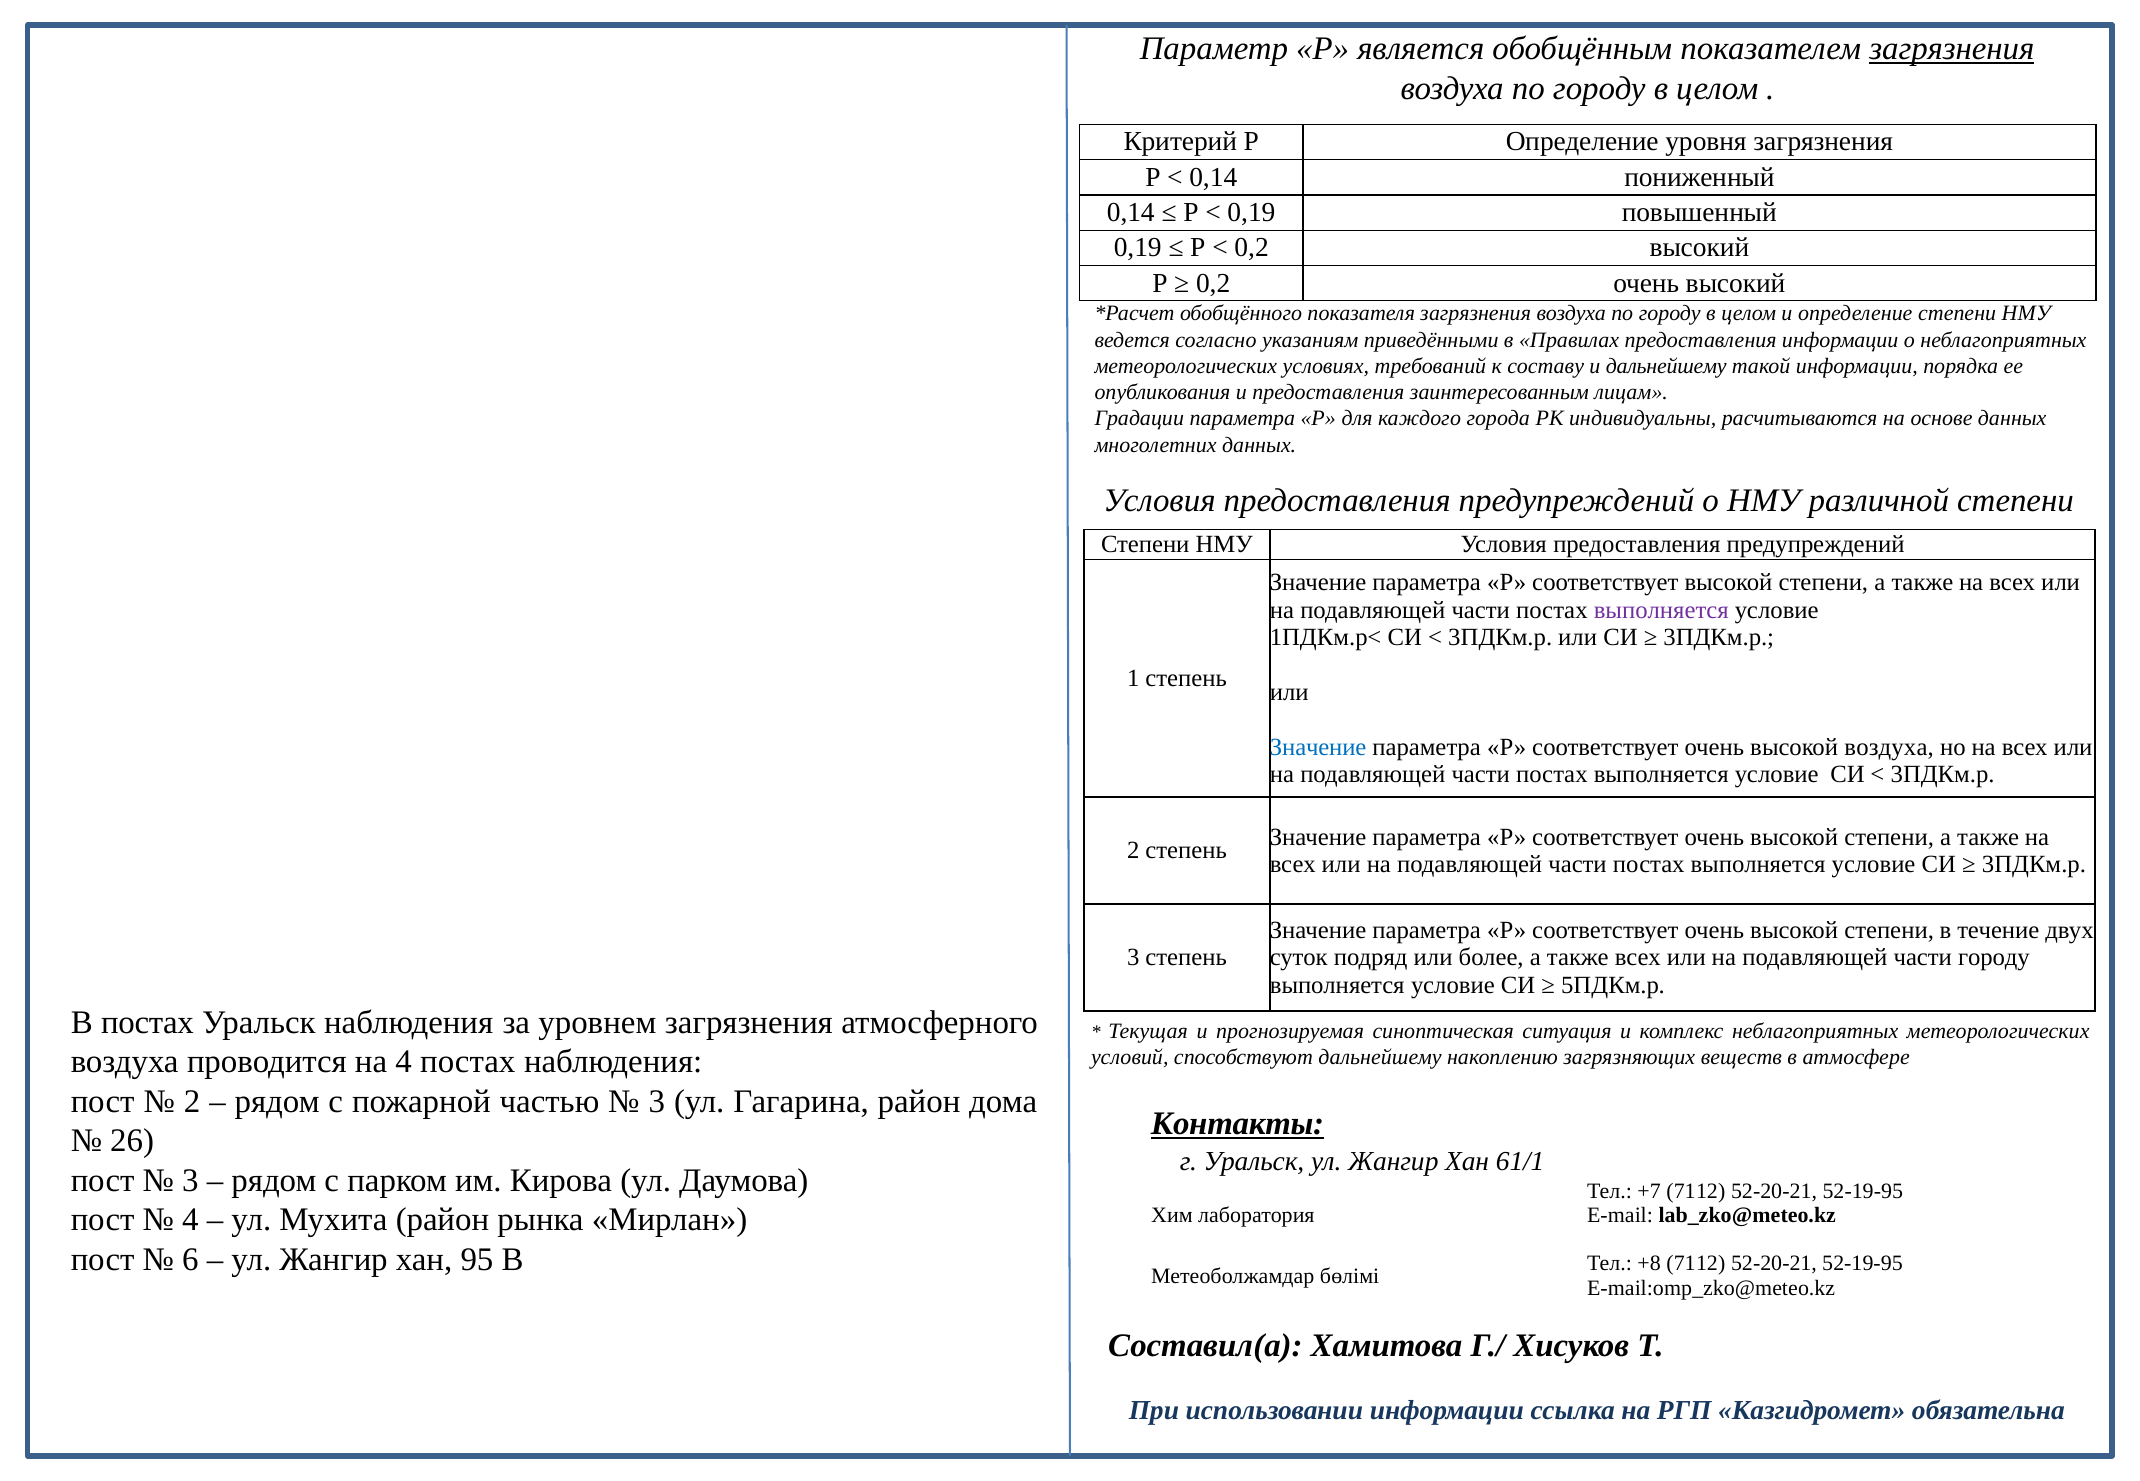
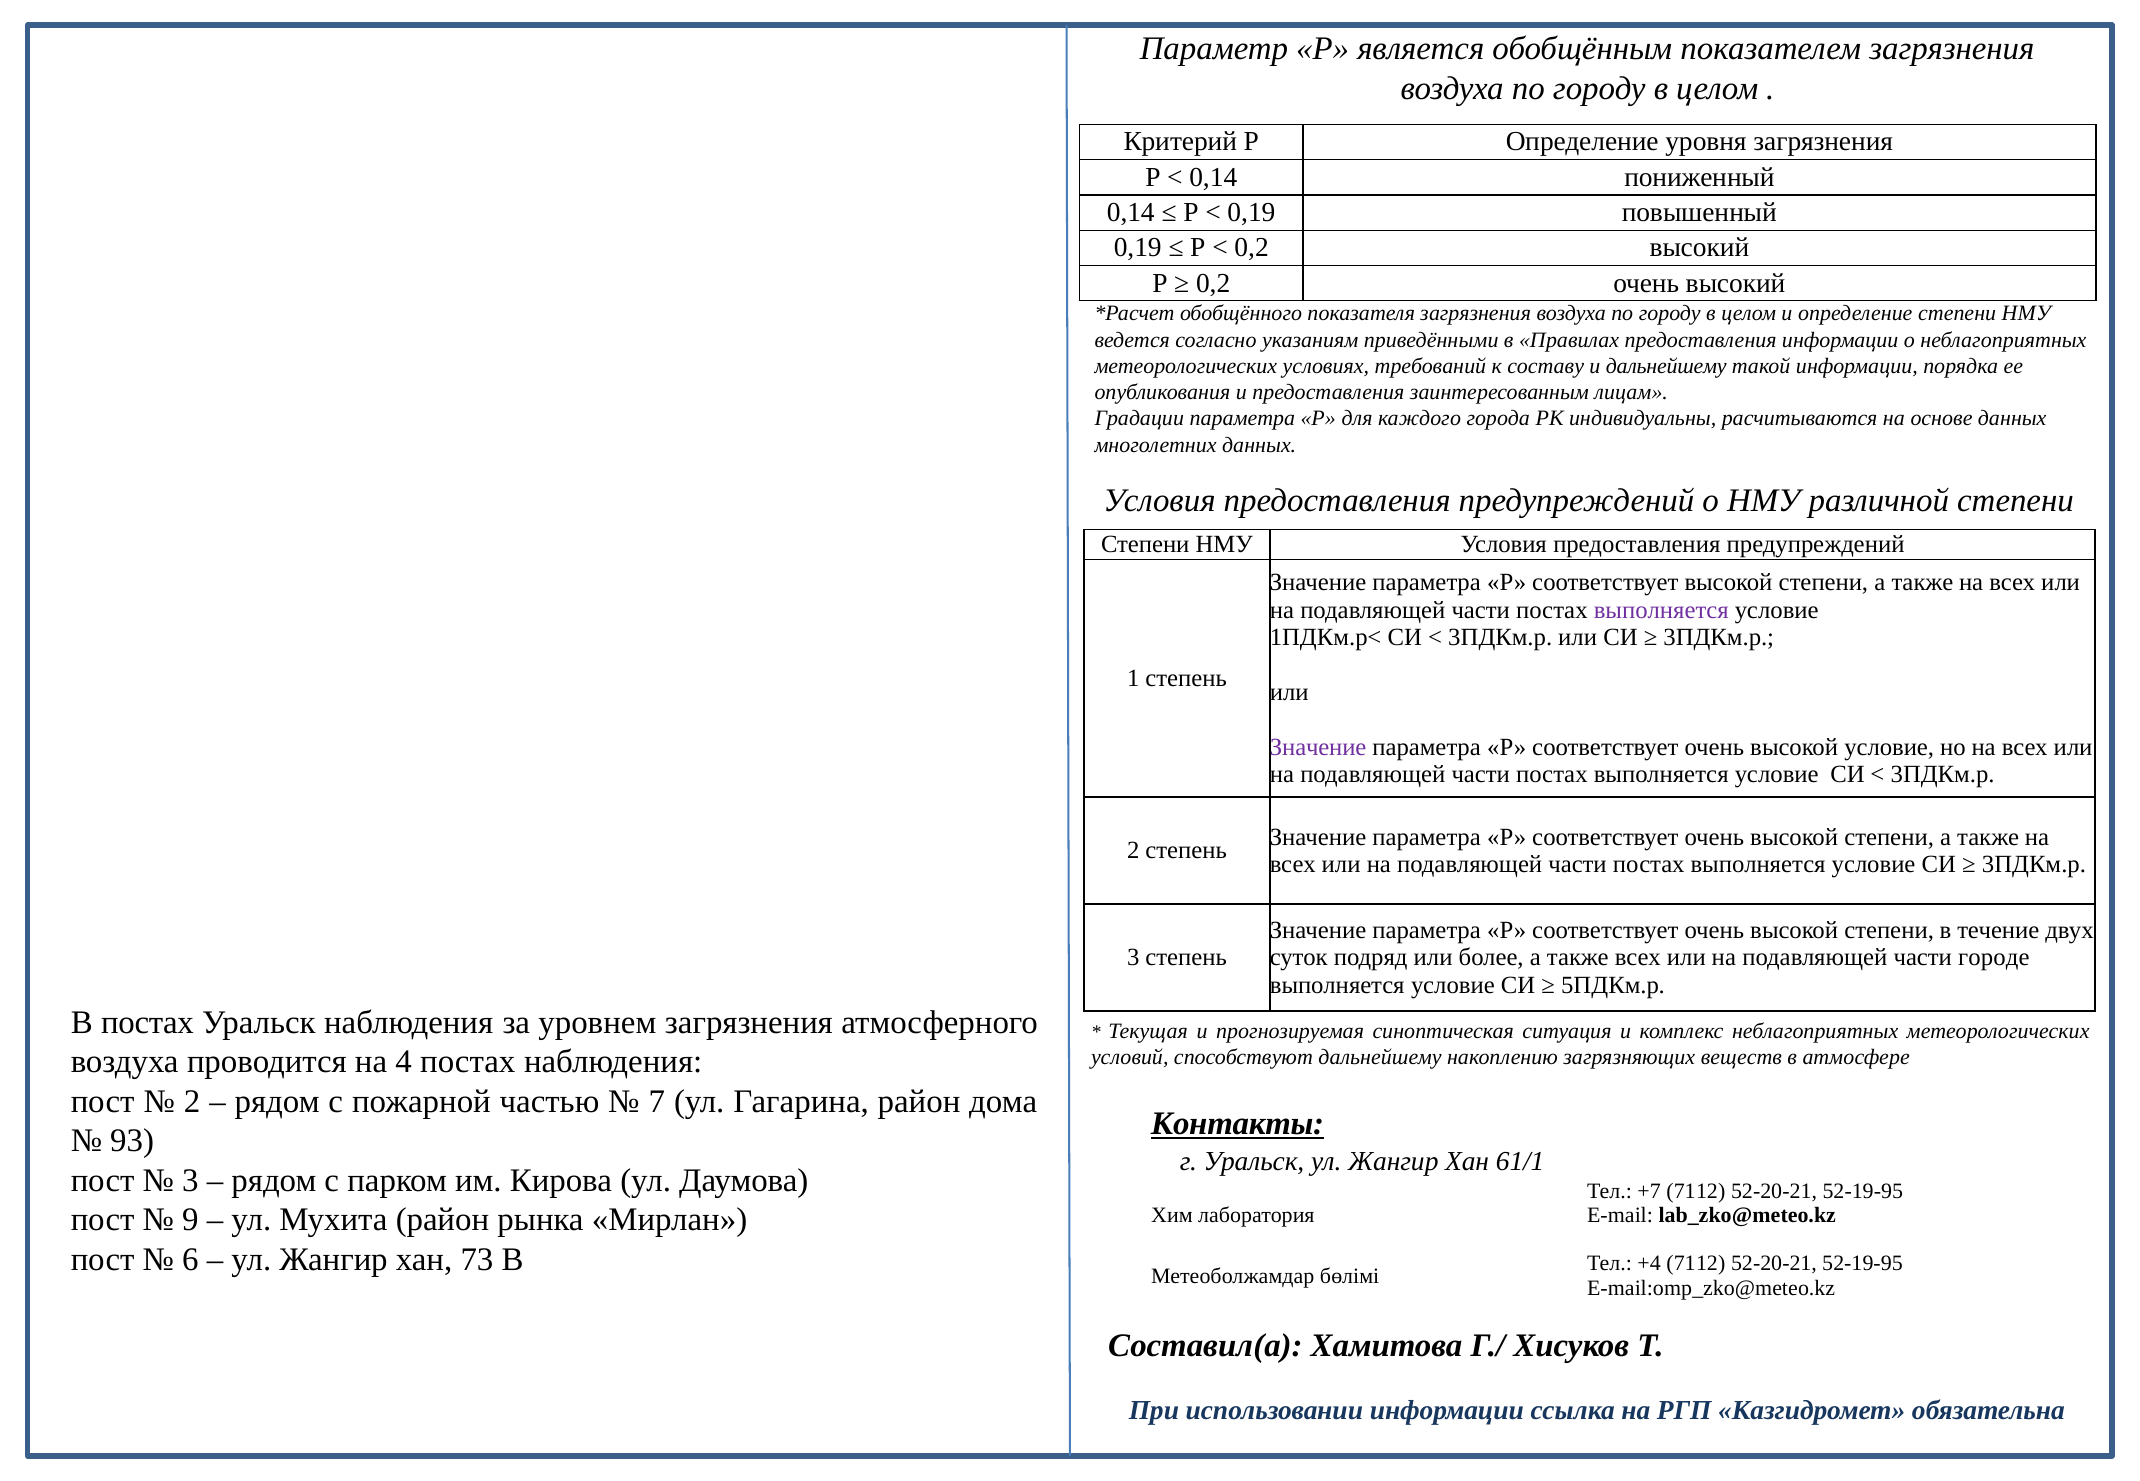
загрязнения at (1952, 49) underline: present -> none
Значение at (1318, 747) colour: blue -> purple
высокой воздуха: воздуха -> условие
части городу: городу -> городе
3 at (657, 1102): 3 -> 7
26: 26 -> 93
4 at (190, 1220): 4 -> 9
95: 95 -> 73
+8: +8 -> +4
